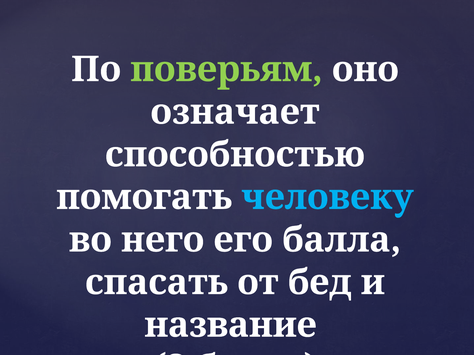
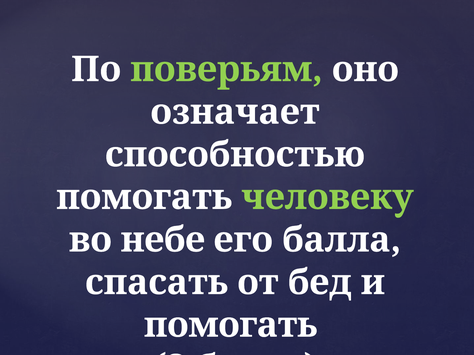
человеку colour: light blue -> light green
него: него -> небе
название at (231, 325): название -> помогать
